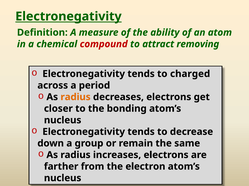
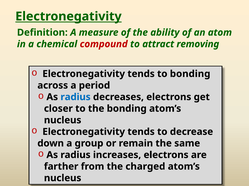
to charged: charged -> bonding
radius at (76, 97) colour: orange -> blue
electron: electron -> charged
